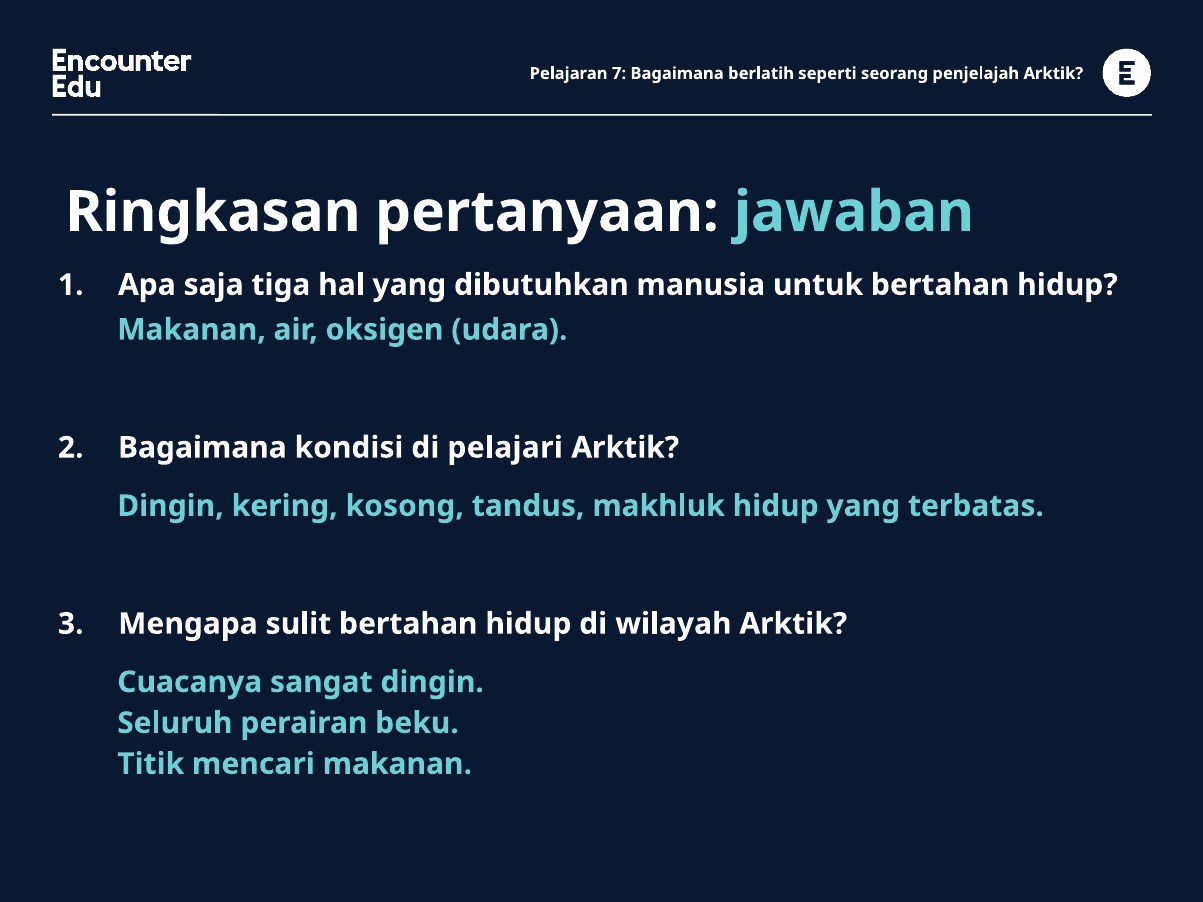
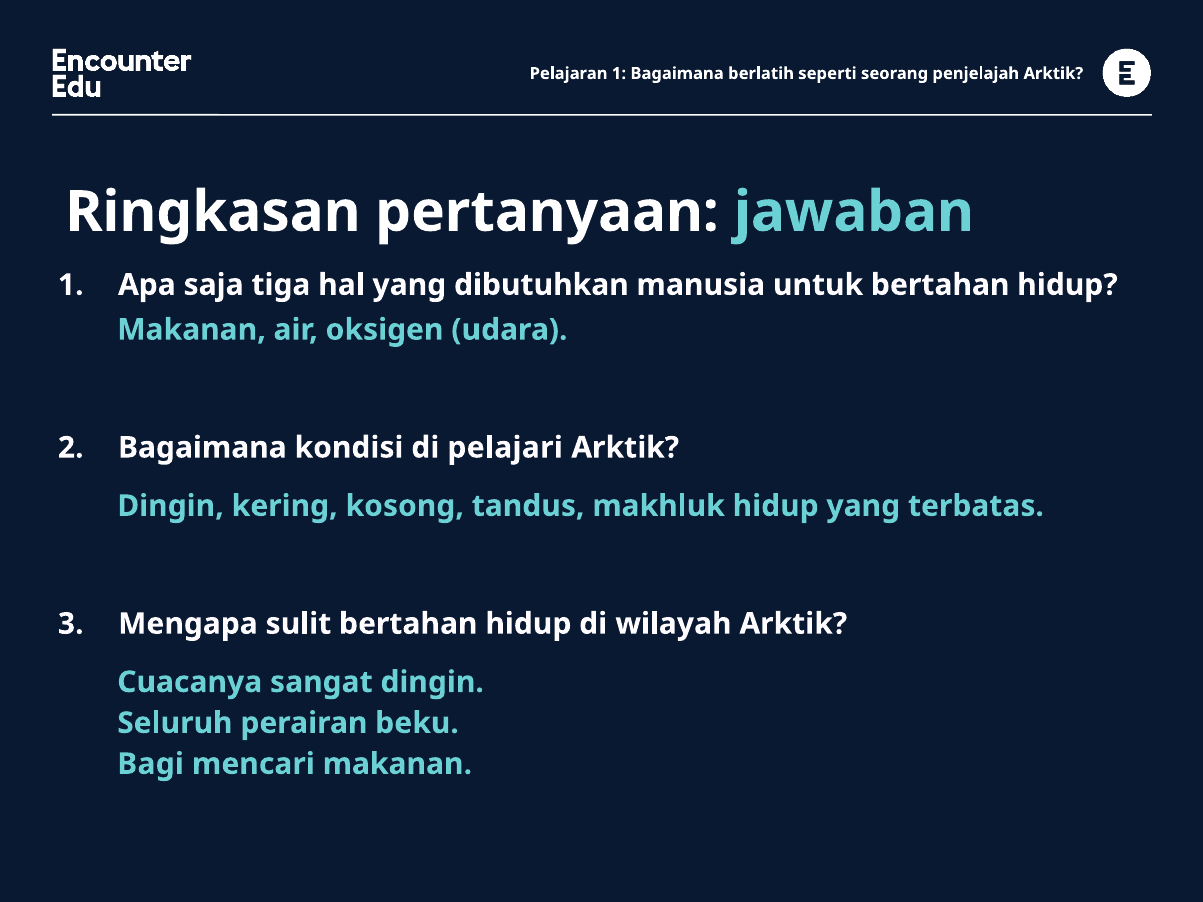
Pelajaran 7: 7 -> 1
Titik: Titik -> Bagi
